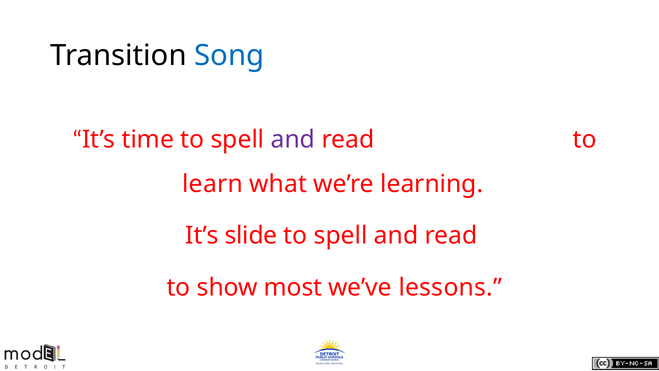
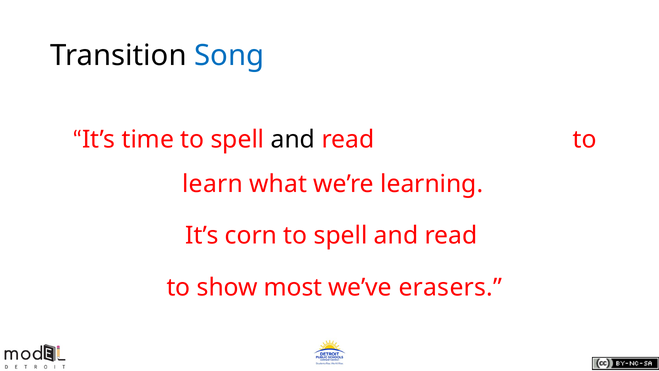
and at (293, 139) colour: purple -> black
slide: slide -> corn
lessons: lessons -> erasers
